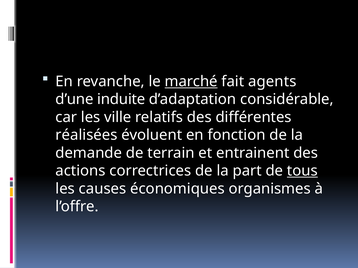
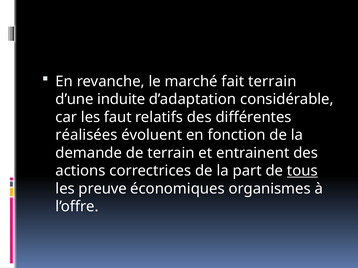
marché underline: present -> none
fait agents: agents -> terrain
ville: ville -> faut
causes: causes -> preuve
